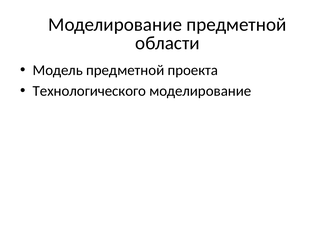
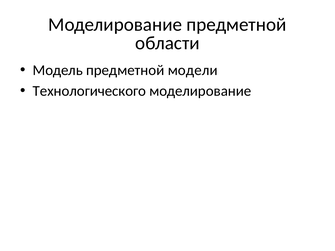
проекта: проекта -> модели
